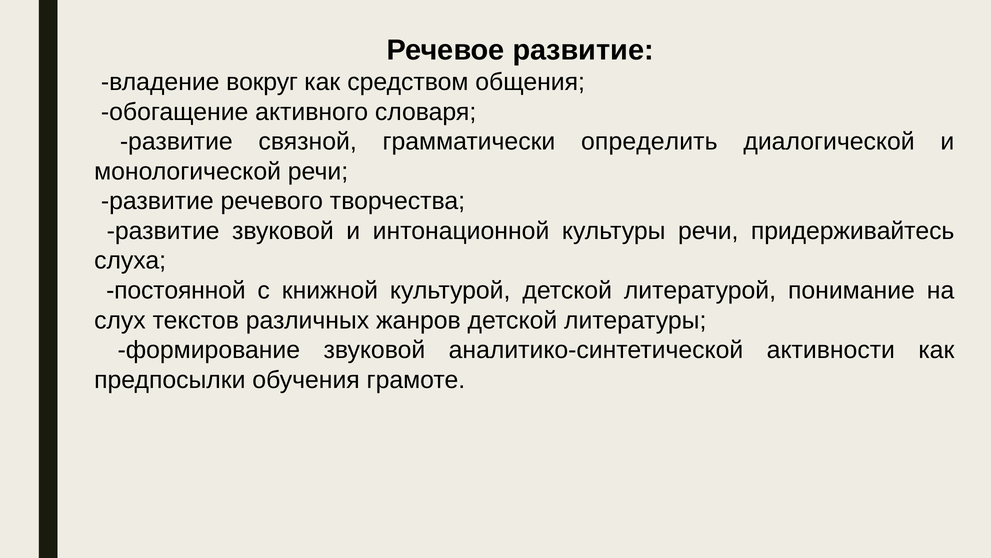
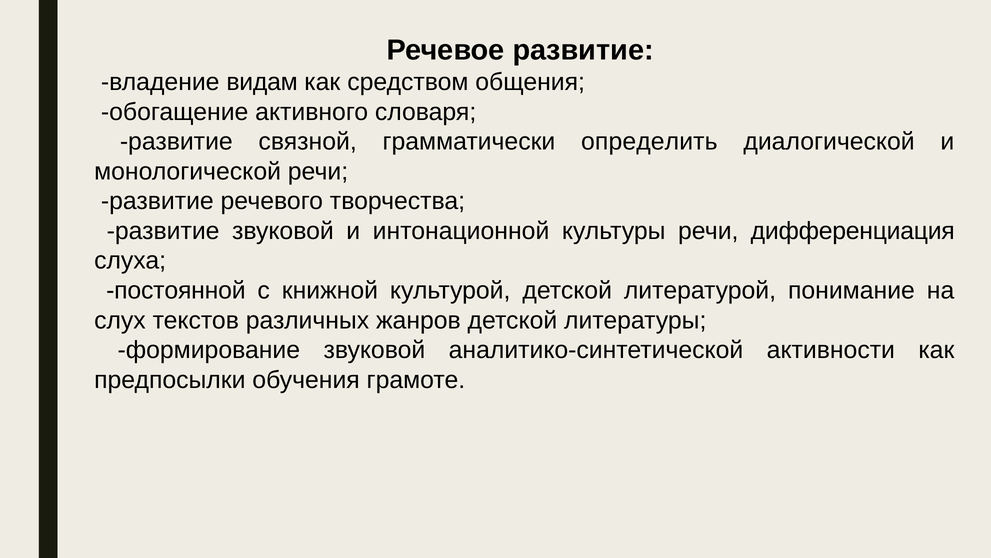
вокруг: вокруг -> видам
придерживайтесь: придерживайтесь -> дифференциация
